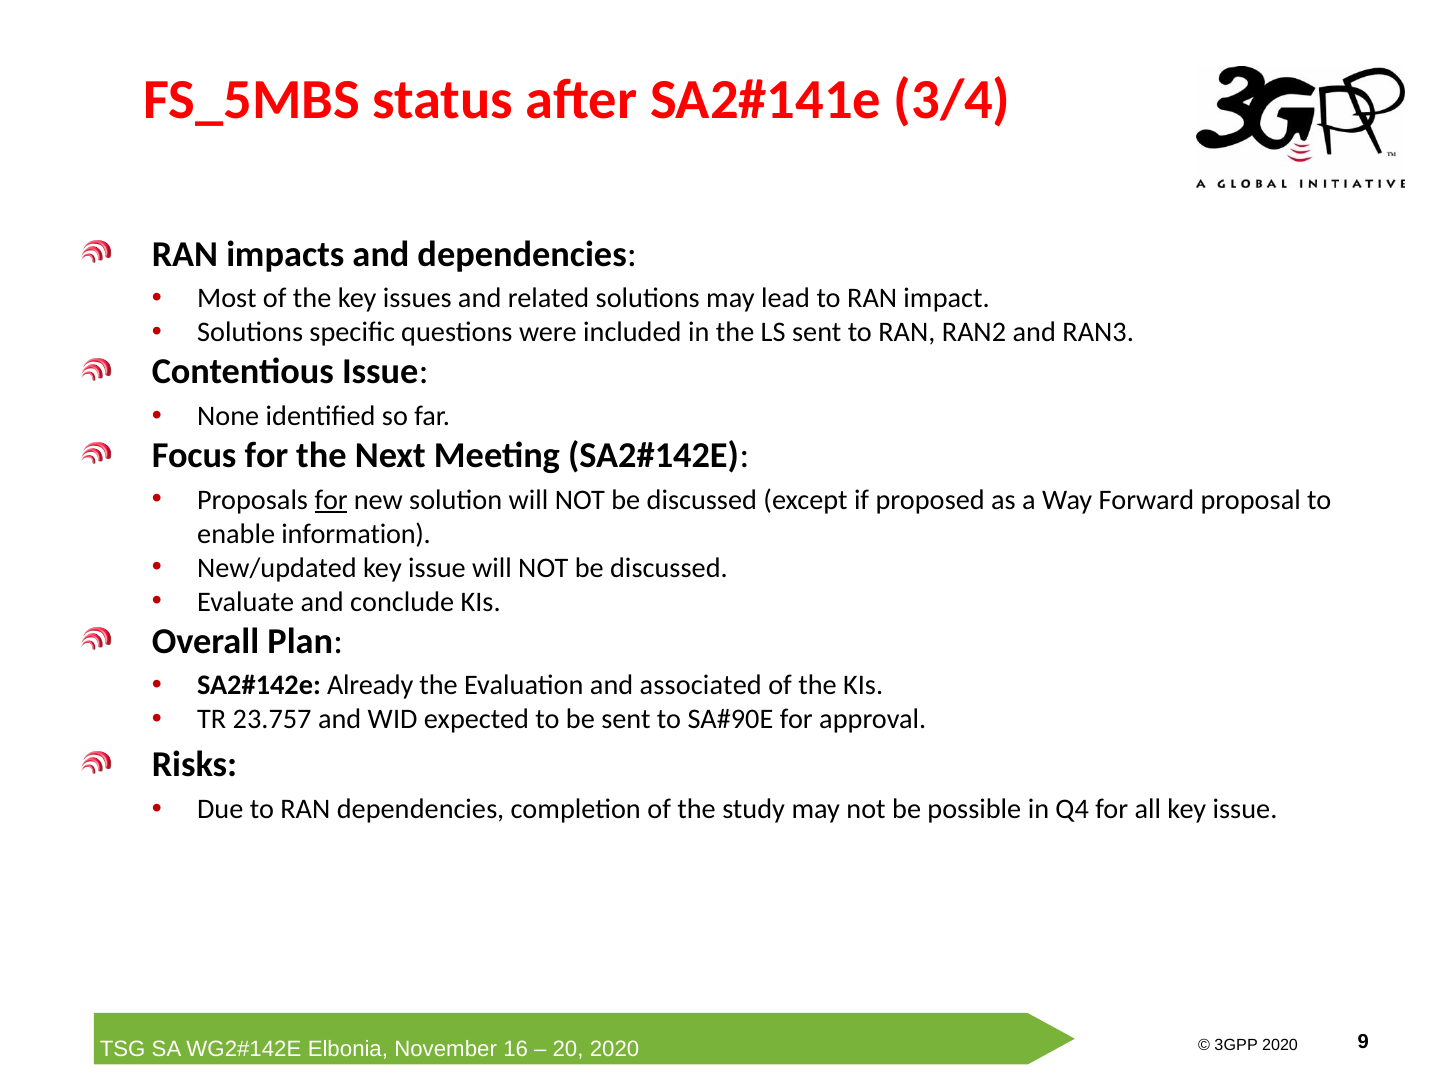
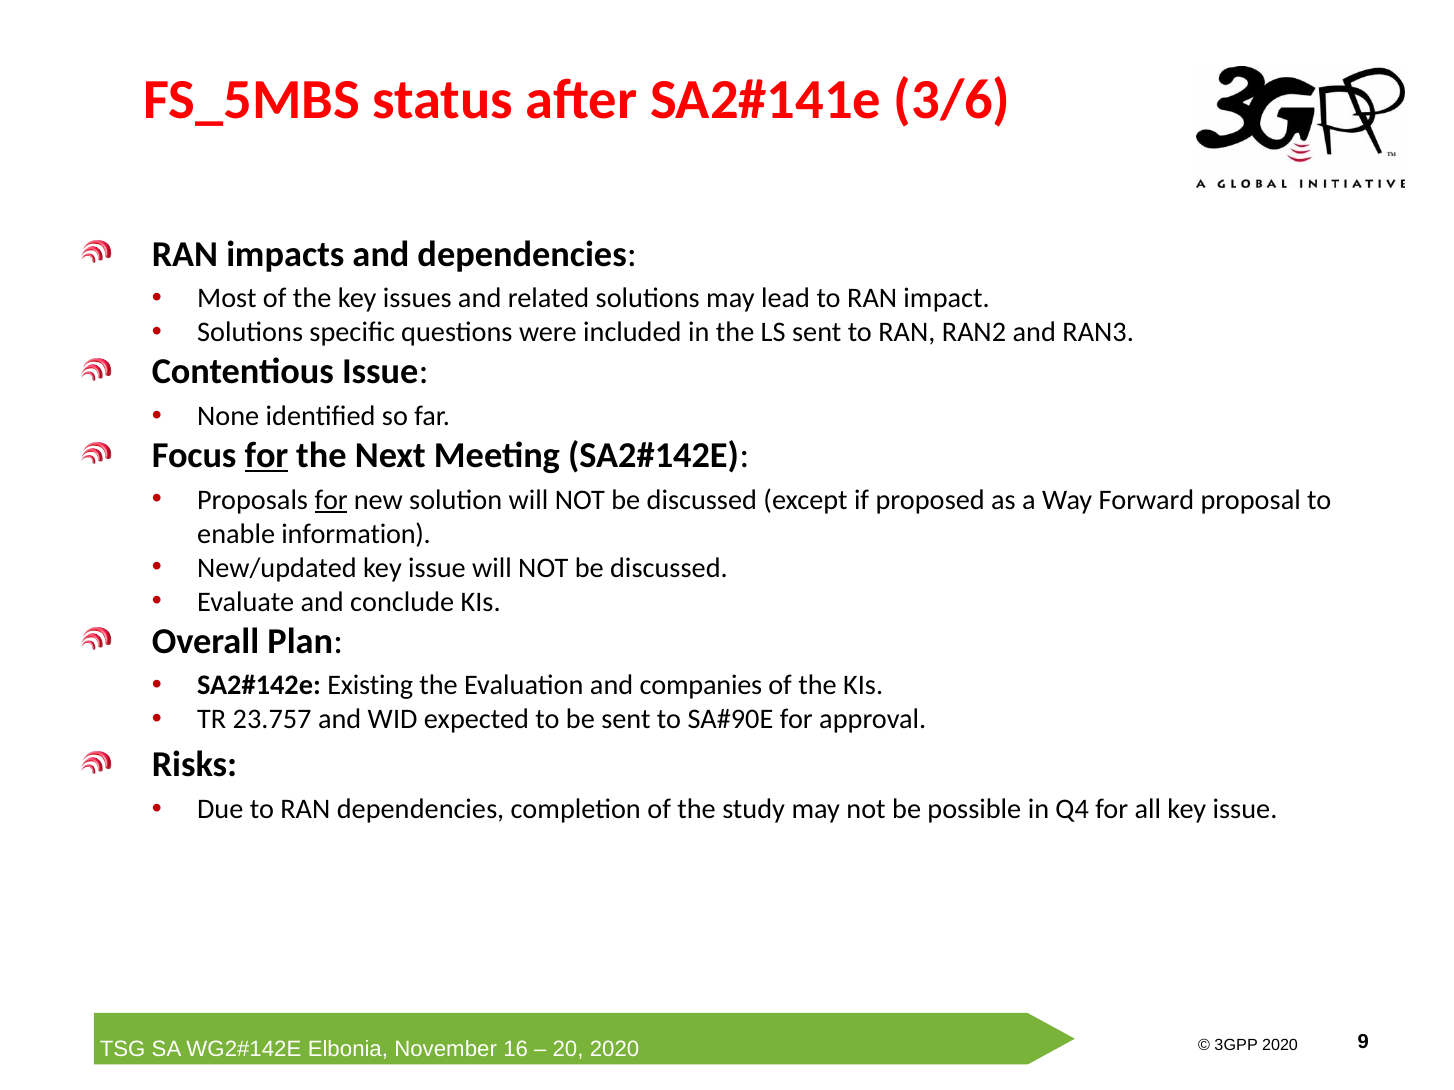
3/4: 3/4 -> 3/6
for at (266, 456) underline: none -> present
Already: Already -> Existing
associated: associated -> companies
